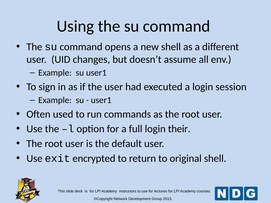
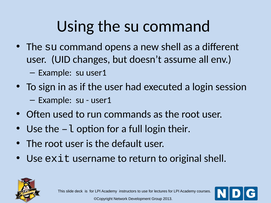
encrypted: encrypted -> username
